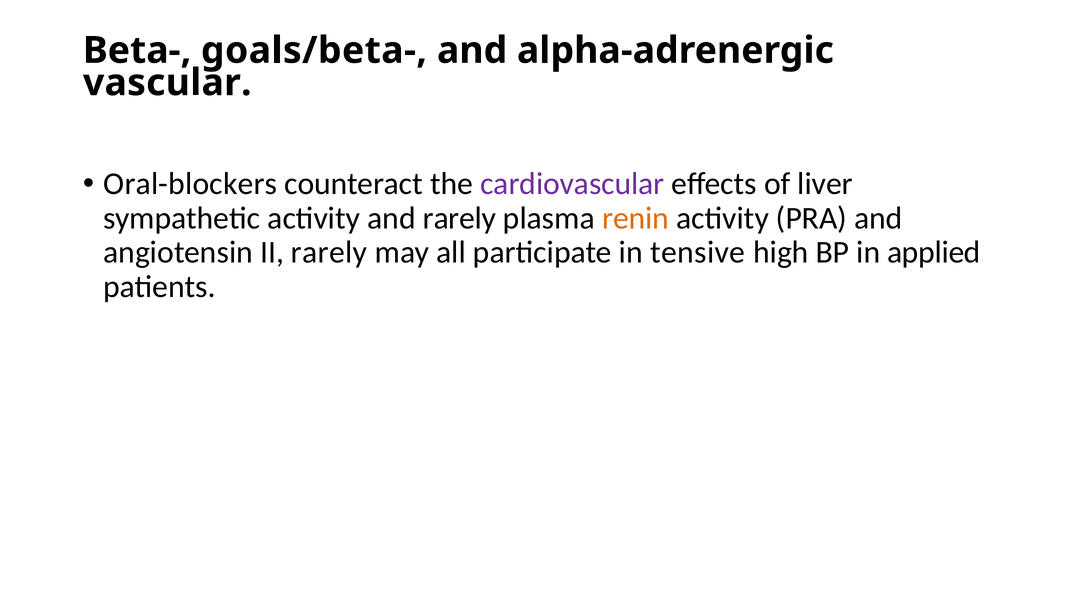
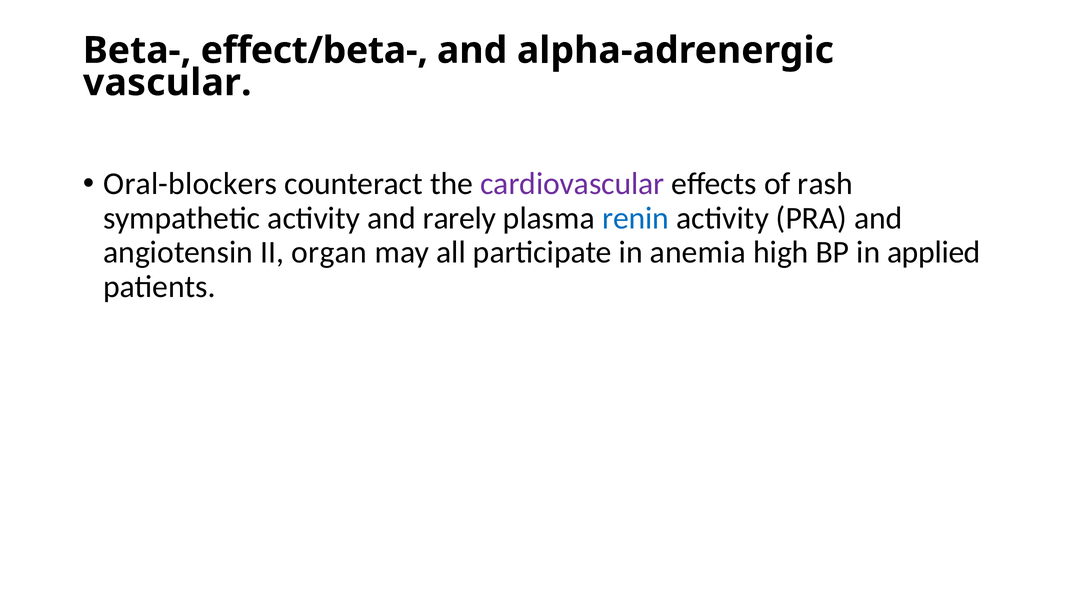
goals/beta-: goals/beta- -> effect/beta-
liver: liver -> rash
renin colour: orange -> blue
II rarely: rarely -> organ
tensive: tensive -> anemia
